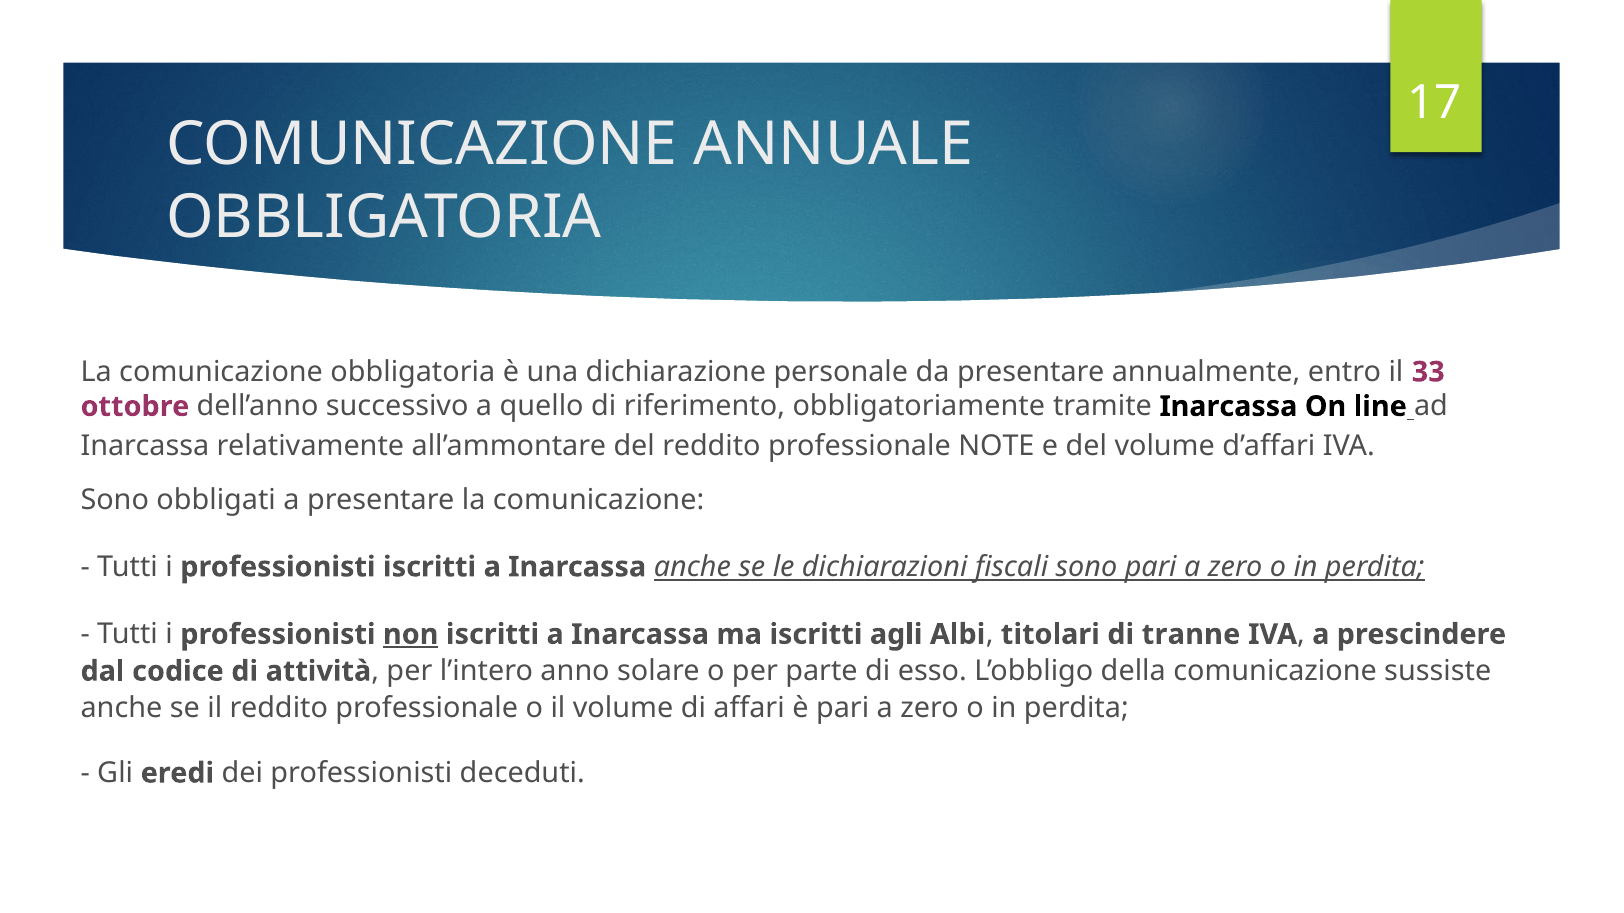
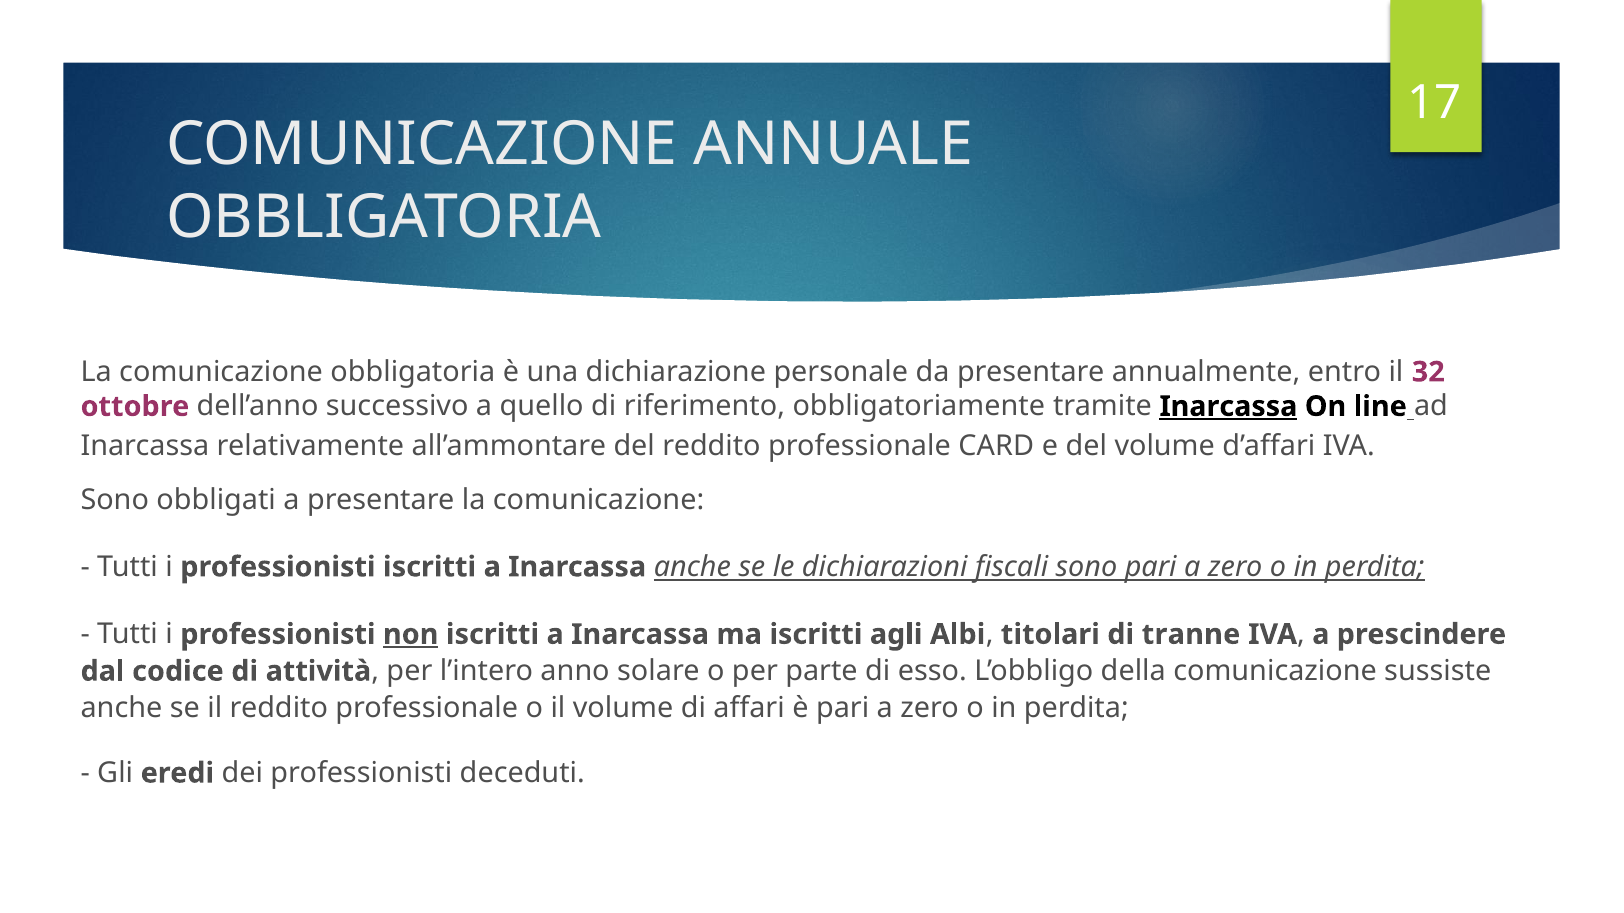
33: 33 -> 32
Inarcassa at (1228, 407) underline: none -> present
NOTE: NOTE -> CARD
